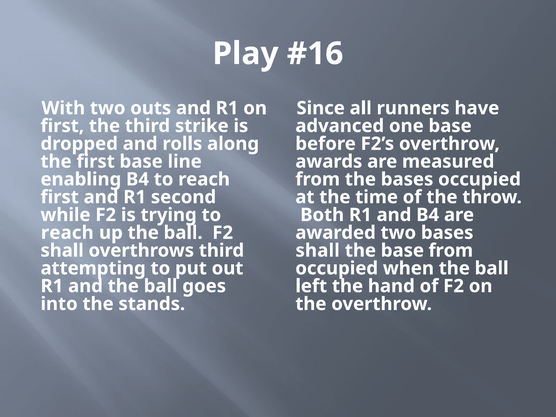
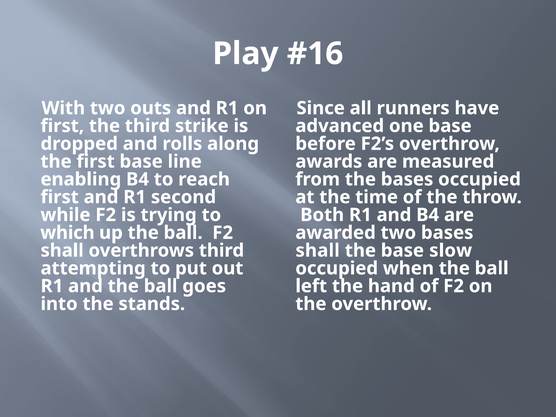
reach at (67, 233): reach -> which
base from: from -> slow
